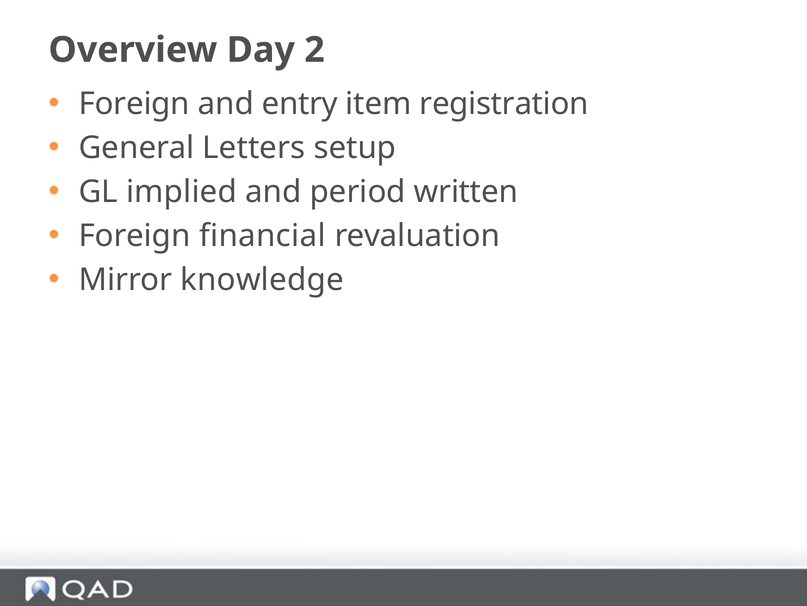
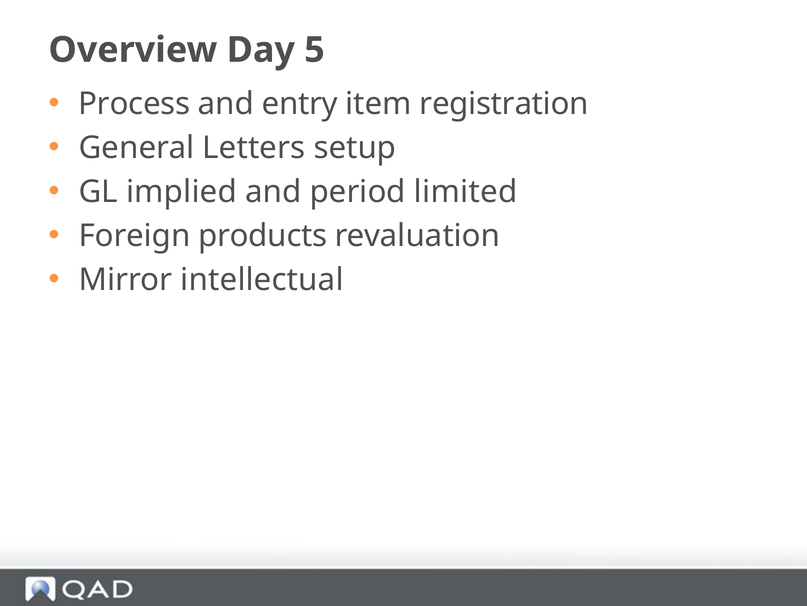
2: 2 -> 5
Foreign at (134, 104): Foreign -> Process
written: written -> limited
financial: financial -> products
knowledge: knowledge -> intellectual
